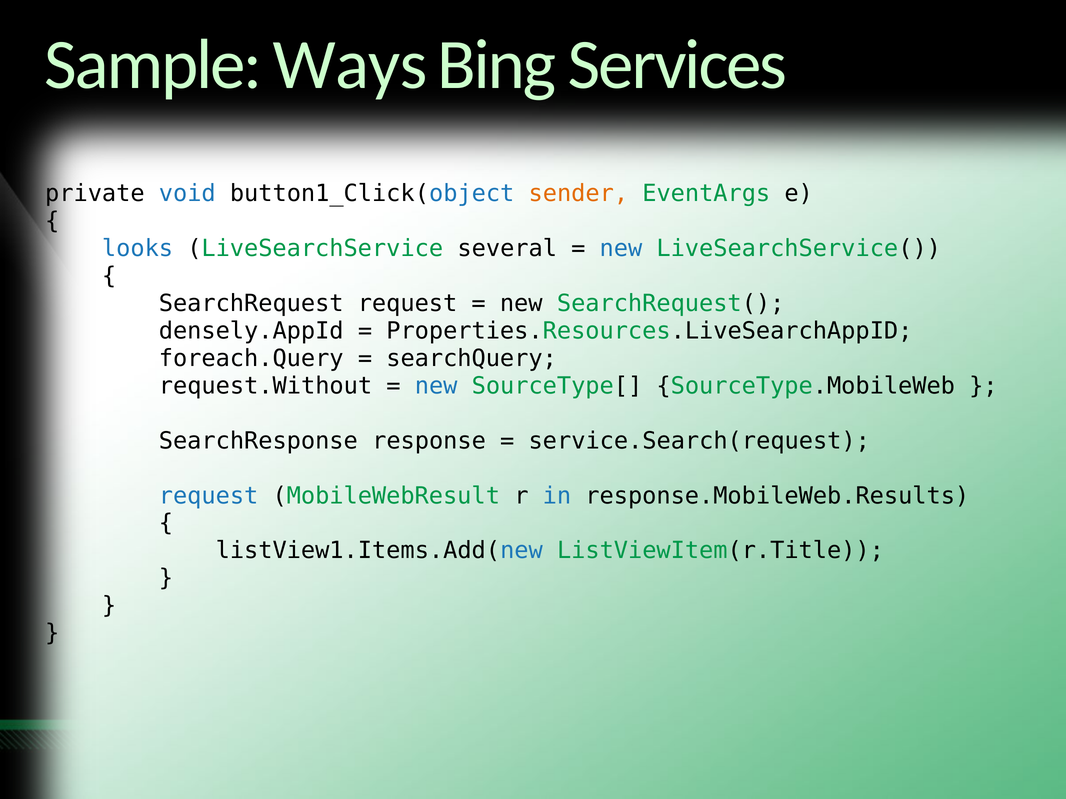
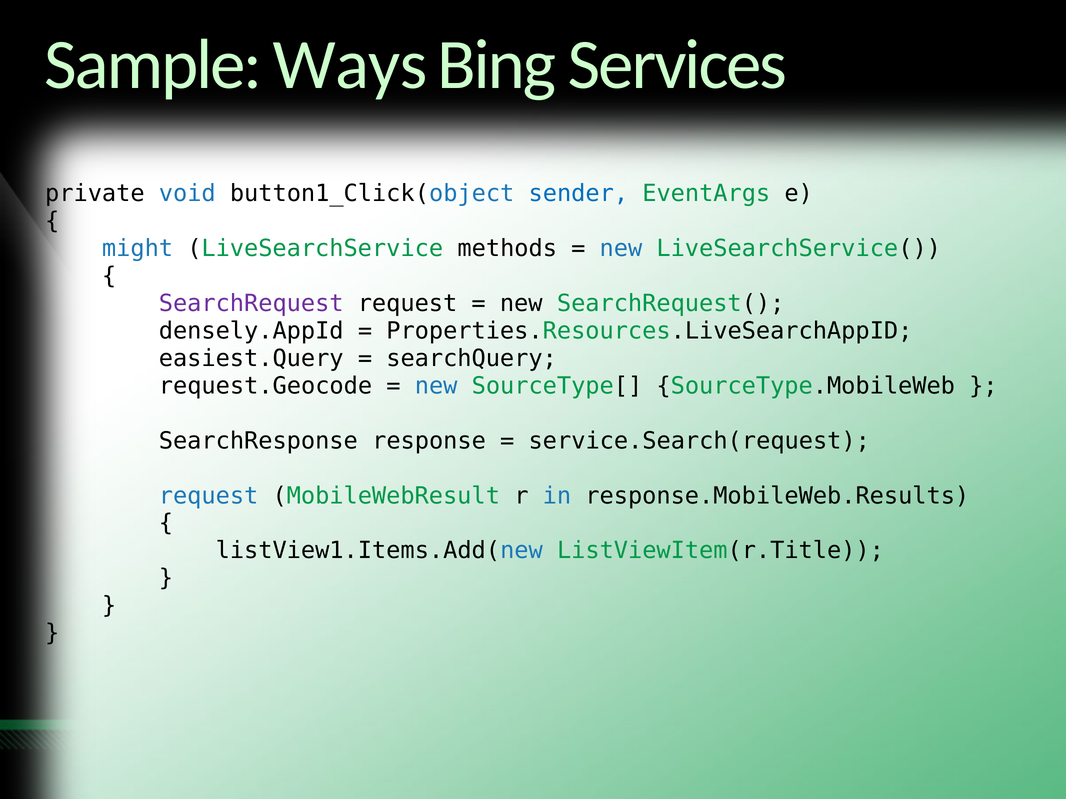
sender colour: orange -> blue
looks: looks -> might
several: several -> methods
SearchRequest colour: black -> purple
foreach.Query: foreach.Query -> easiest.Query
request.Without: request.Without -> request.Geocode
